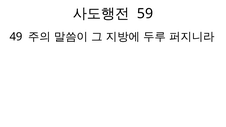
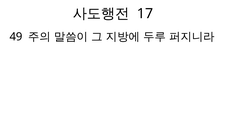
59: 59 -> 17
